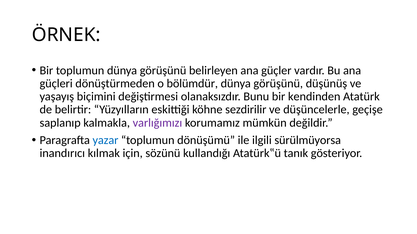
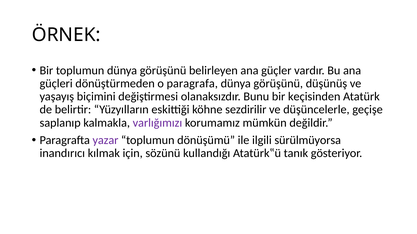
bölümdür: bölümdür -> paragrafa
kendinden: kendinden -> keçisinden
yazar colour: blue -> purple
